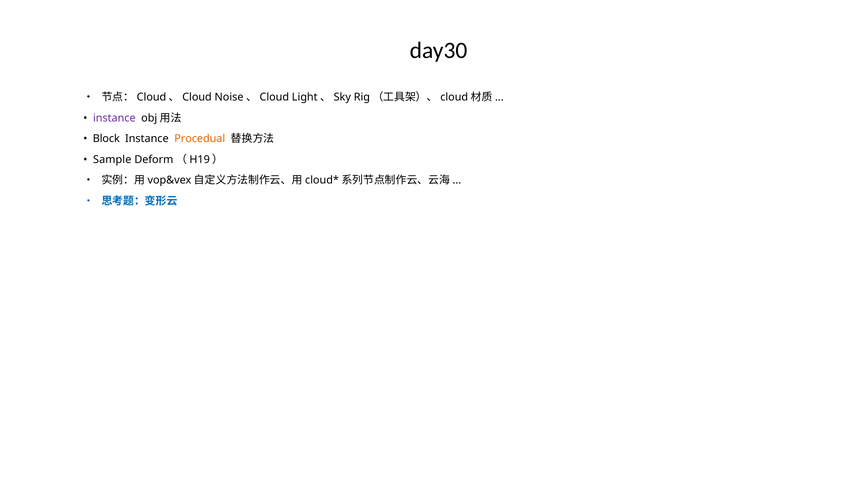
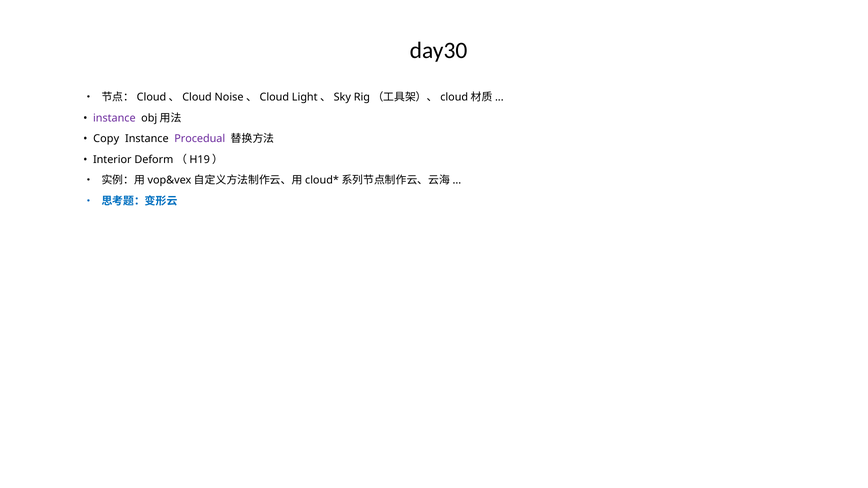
Block: Block -> Copy
Procedual colour: orange -> purple
Sample: Sample -> Interior
